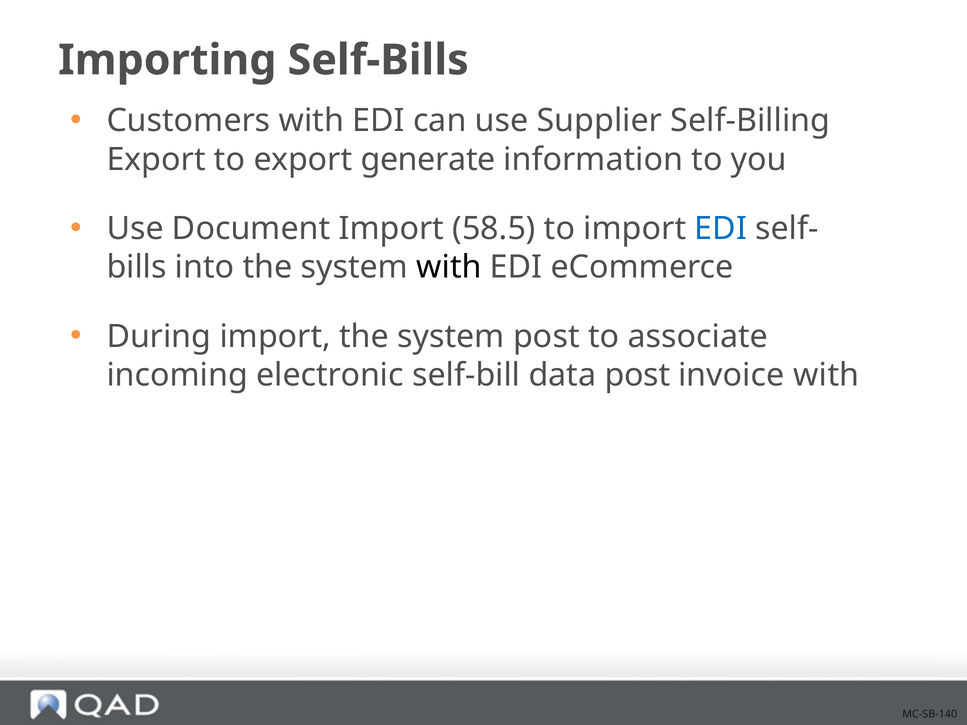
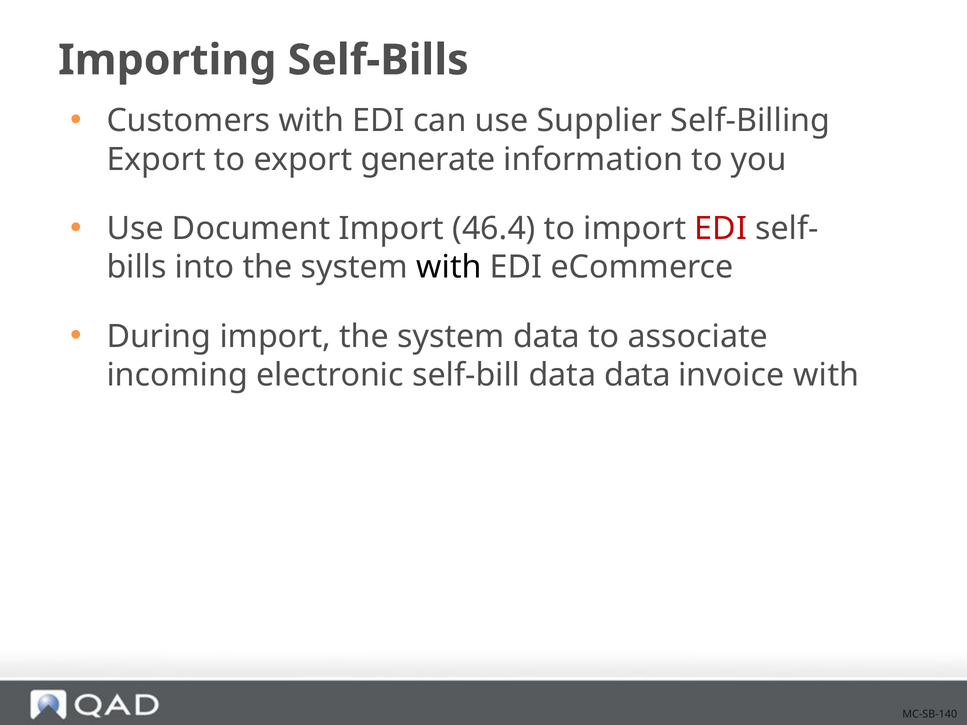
58.5: 58.5 -> 46.4
EDI at (721, 229) colour: blue -> red
system post: post -> data
data post: post -> data
